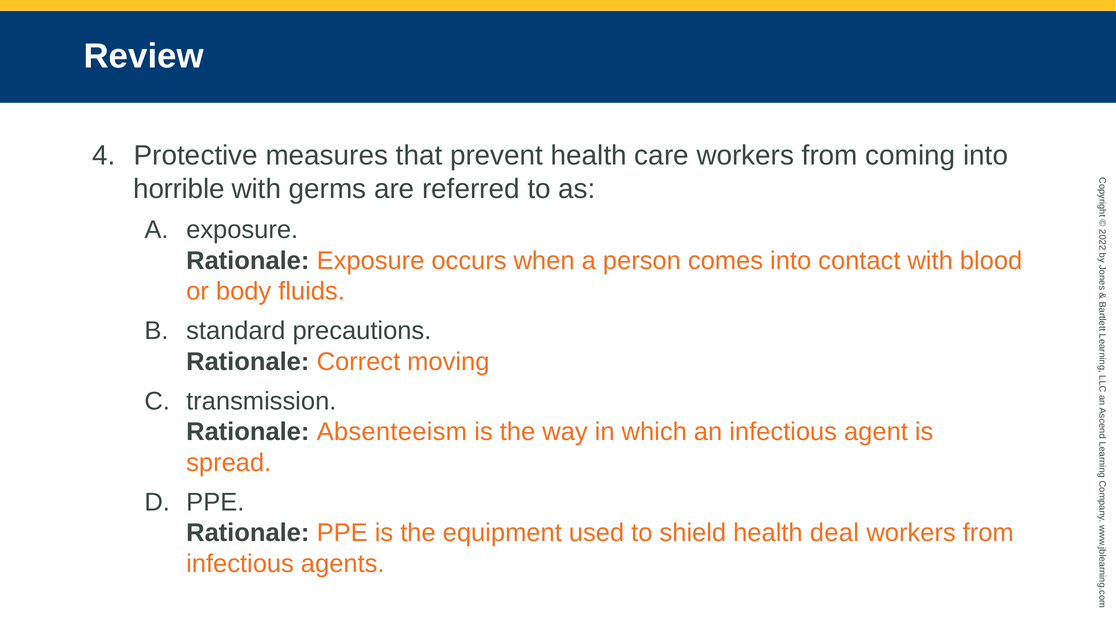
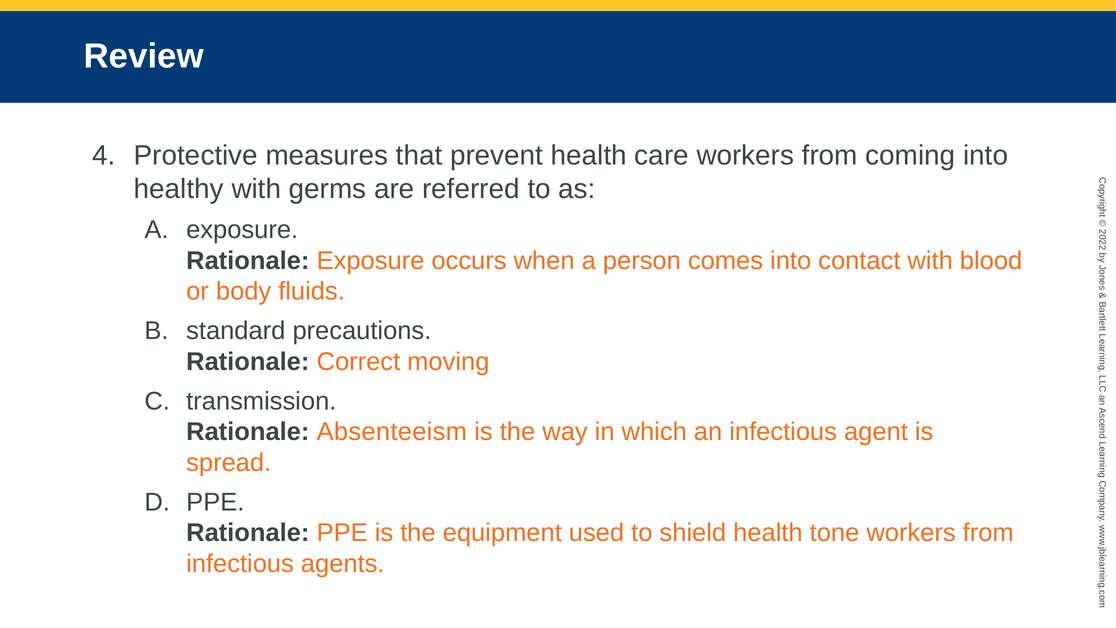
horrible: horrible -> healthy
deal: deal -> tone
